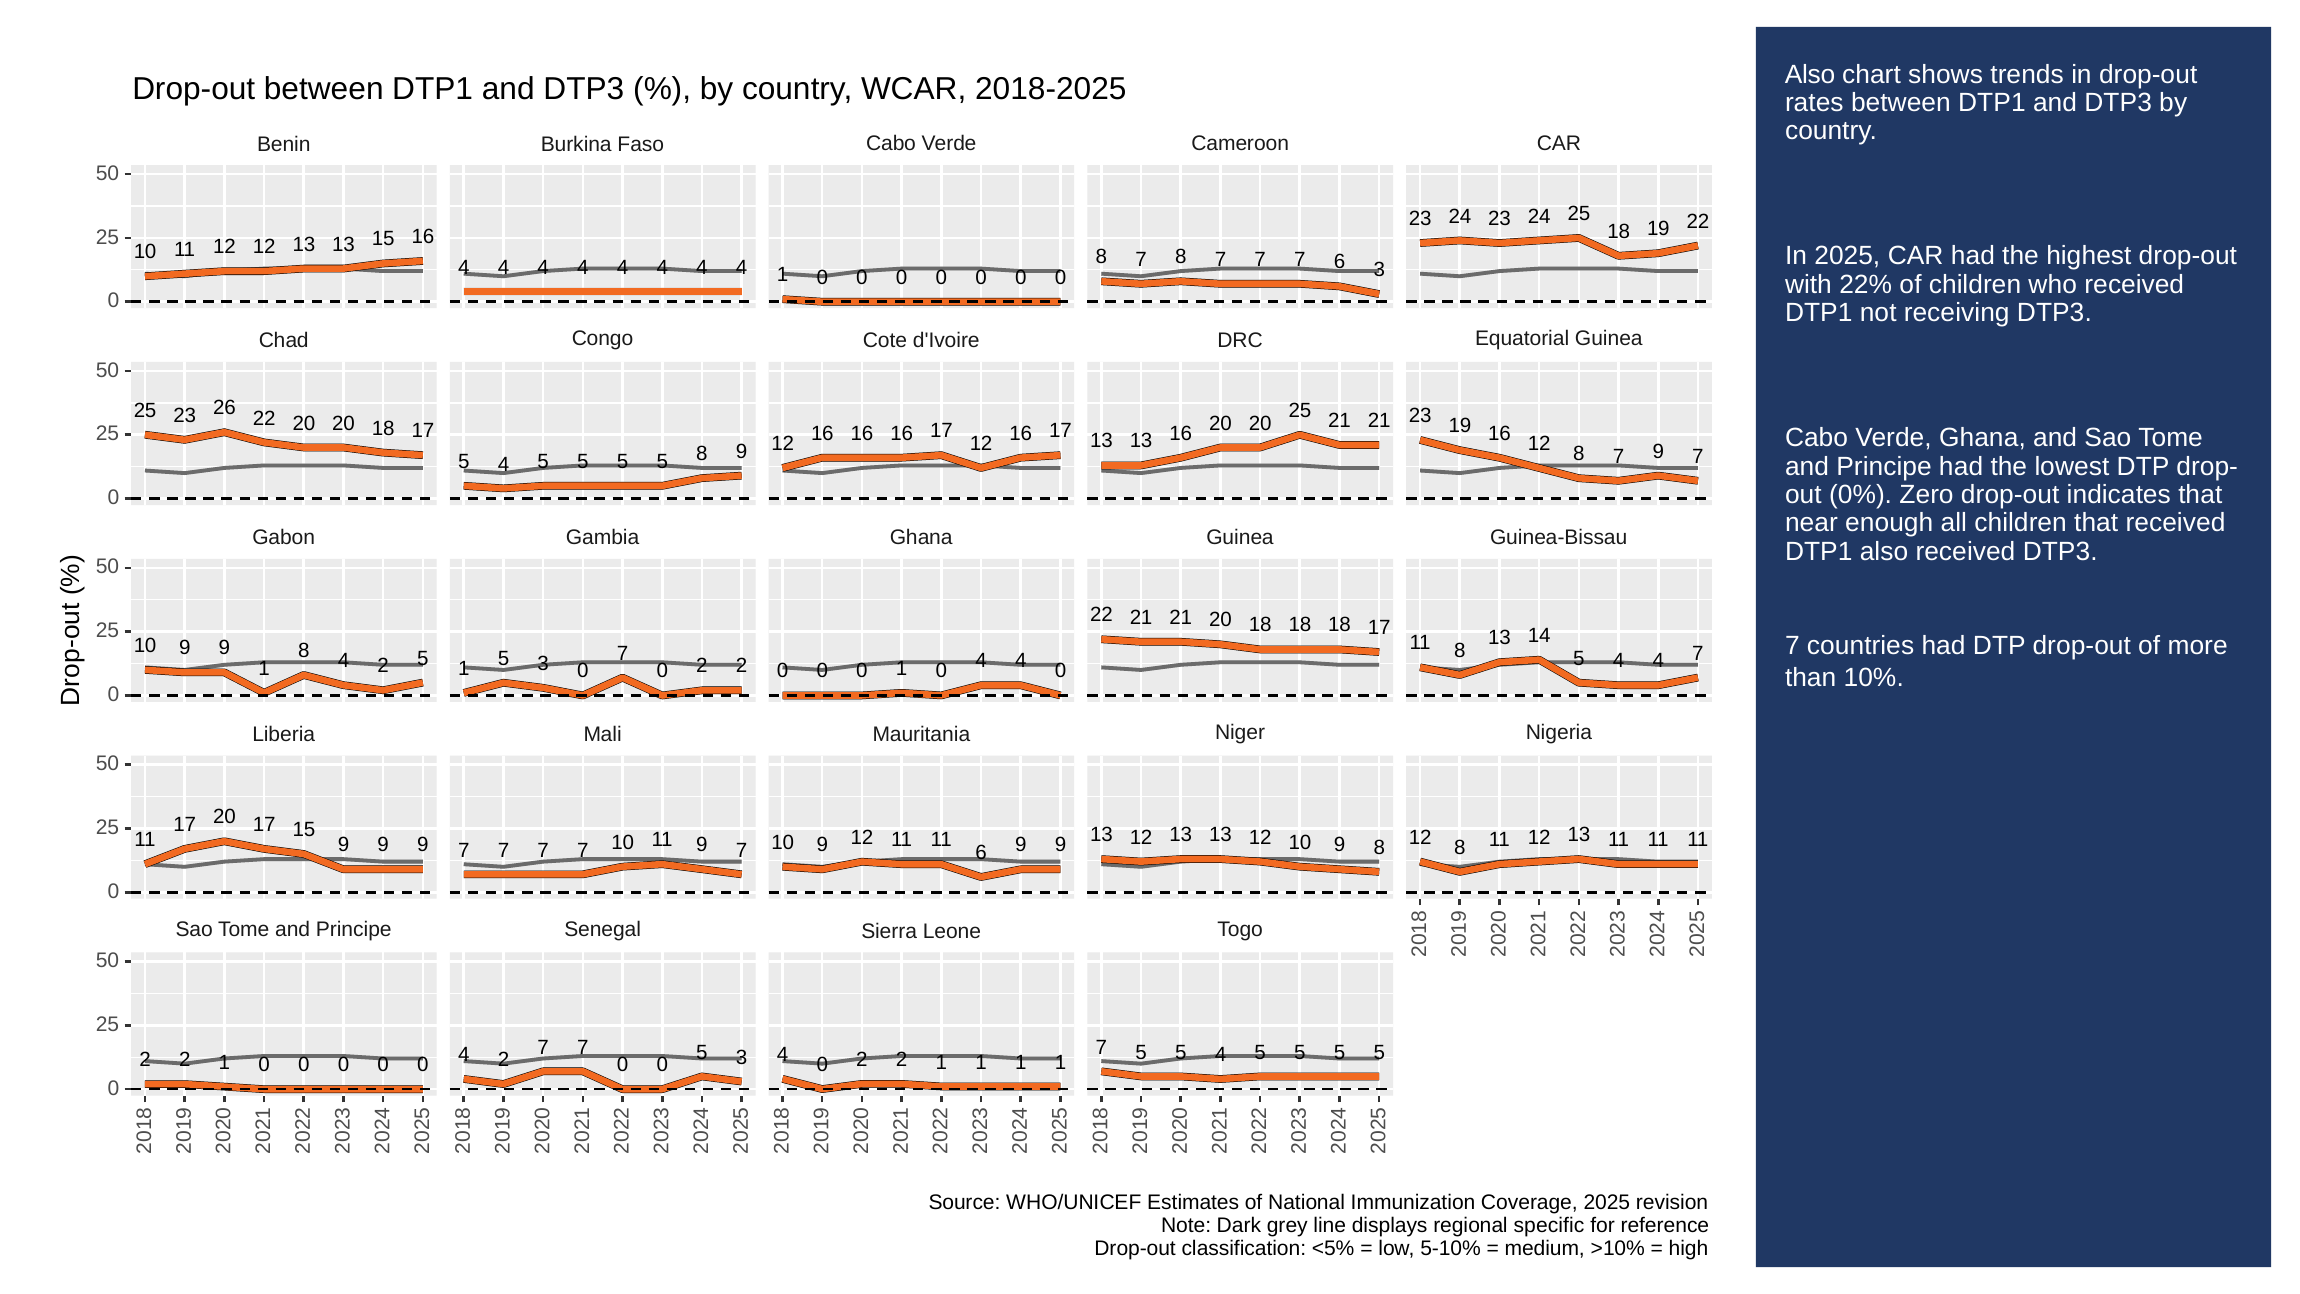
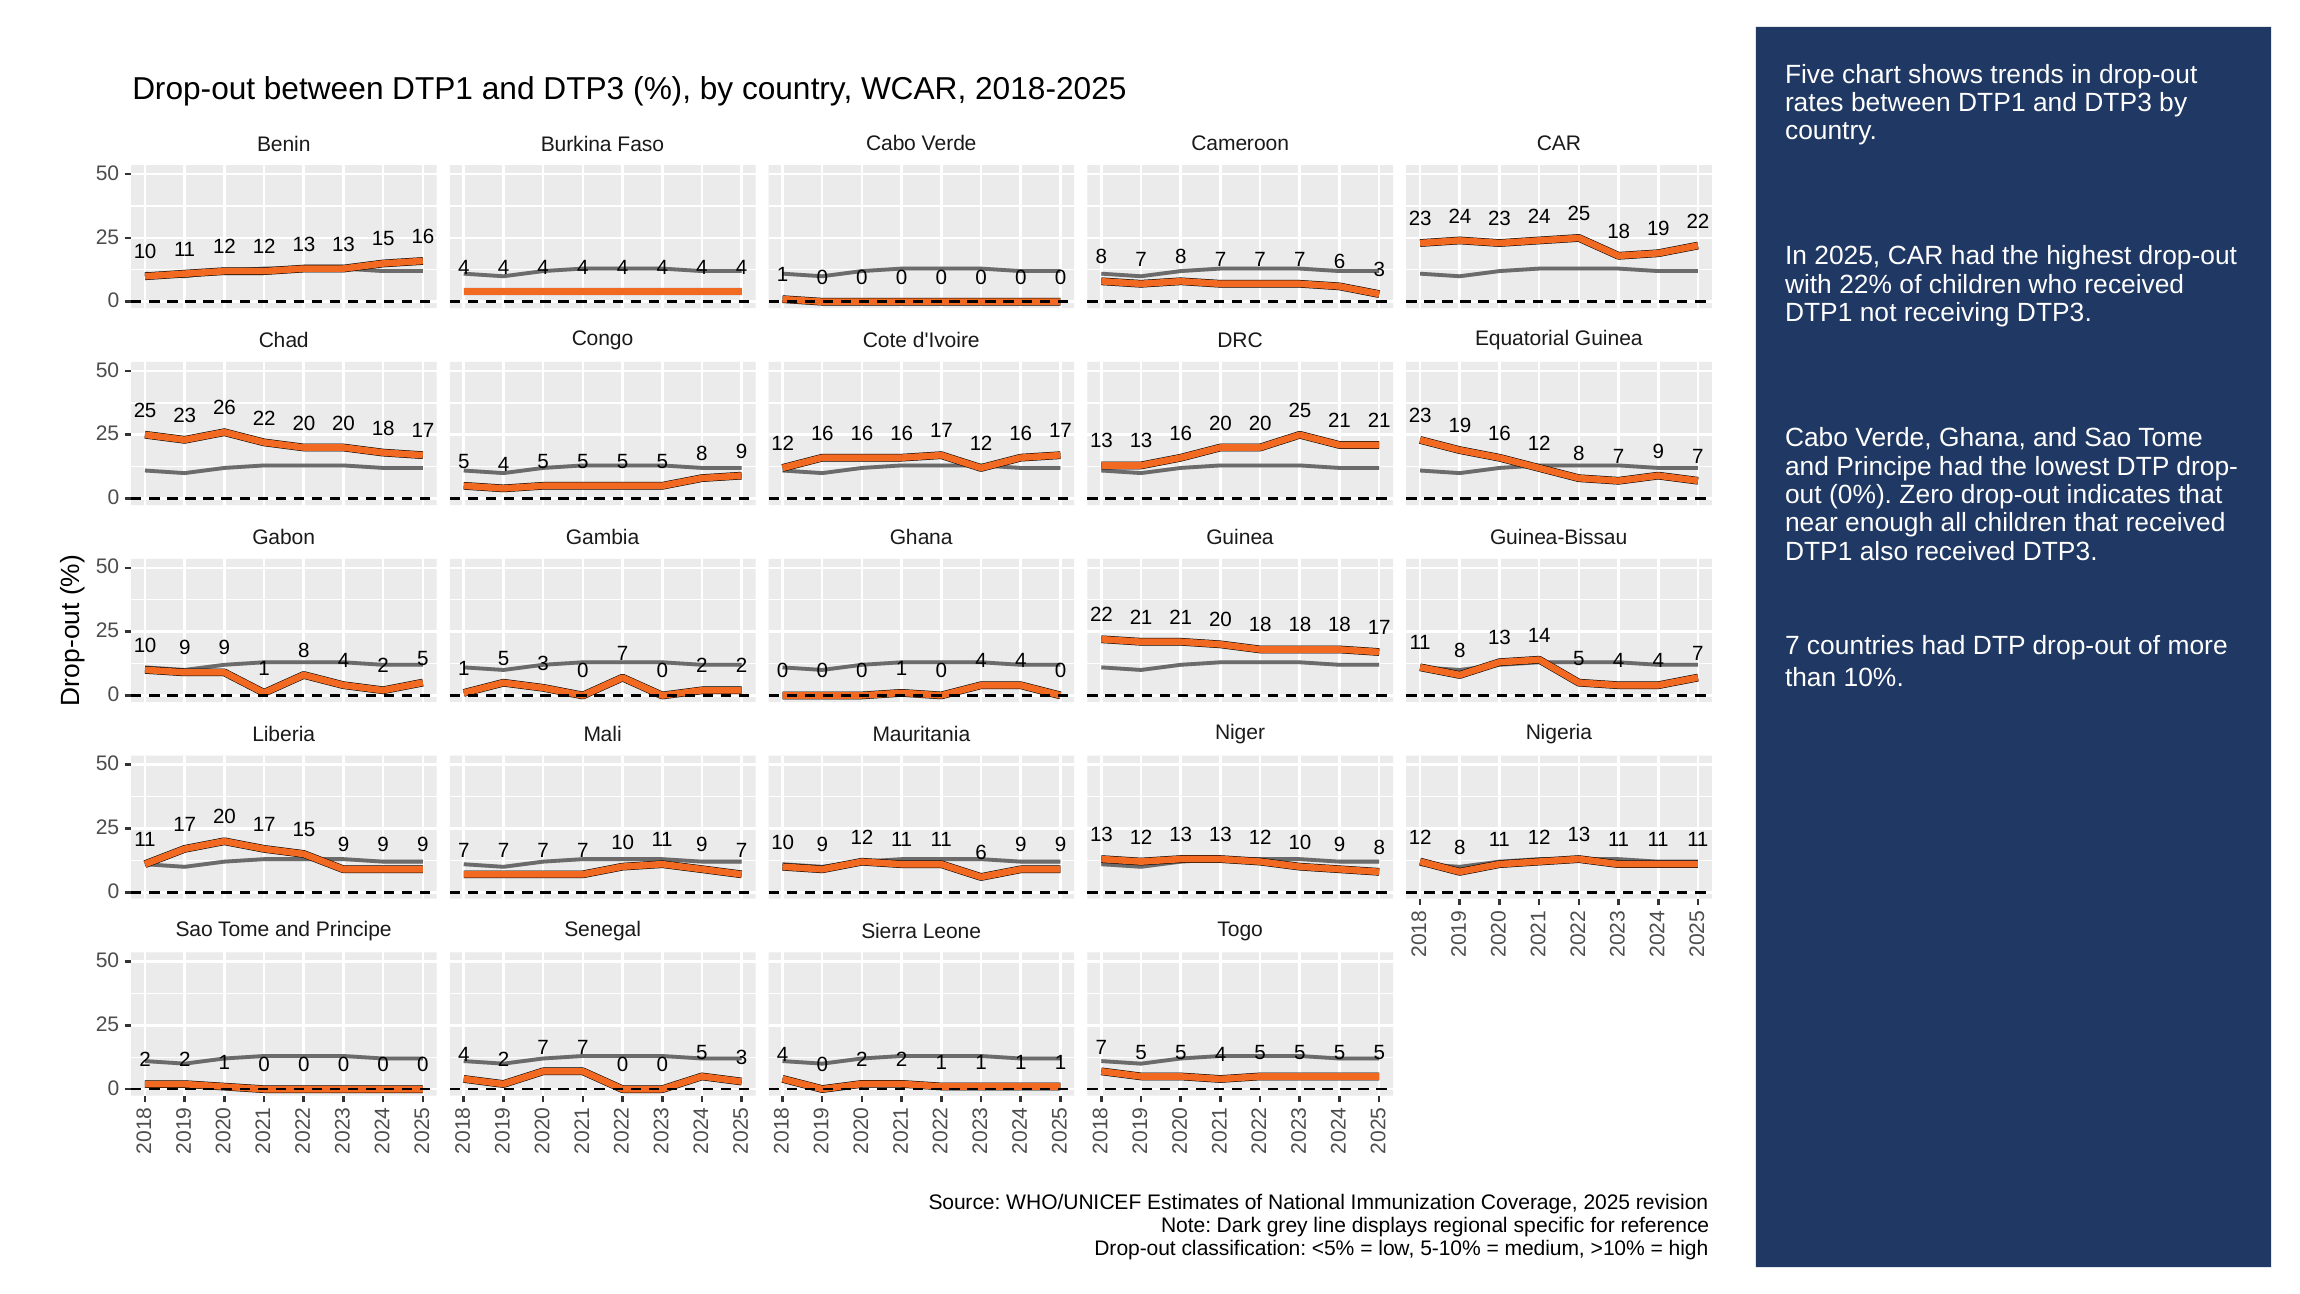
Also at (1810, 74): Also -> Five
